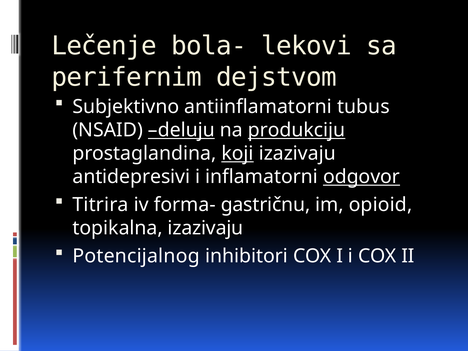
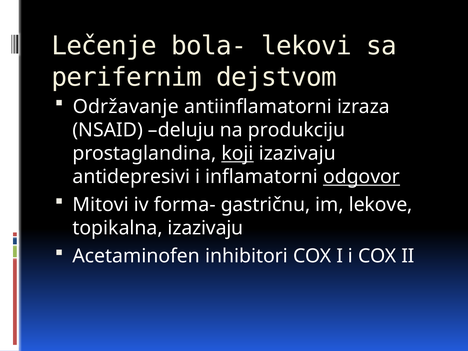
Subjektivno: Subjektivno -> Održavanje
tubus: tubus -> izraza
deluju underline: present -> none
produkciju underline: present -> none
Titrira: Titrira -> Mitovi
opioid: opioid -> lekove
Potencijalnog: Potencijalnog -> Acetaminofen
